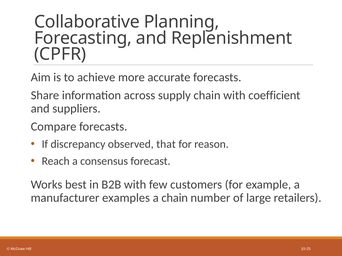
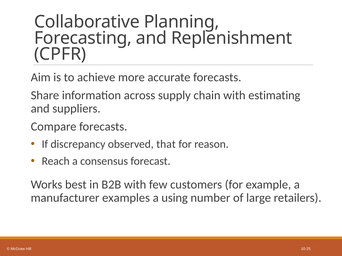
coefficient: coefficient -> estimating
a chain: chain -> using
